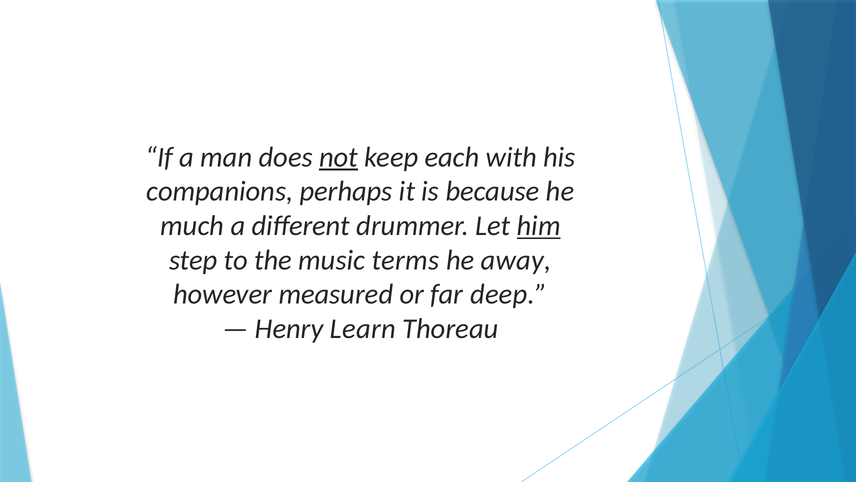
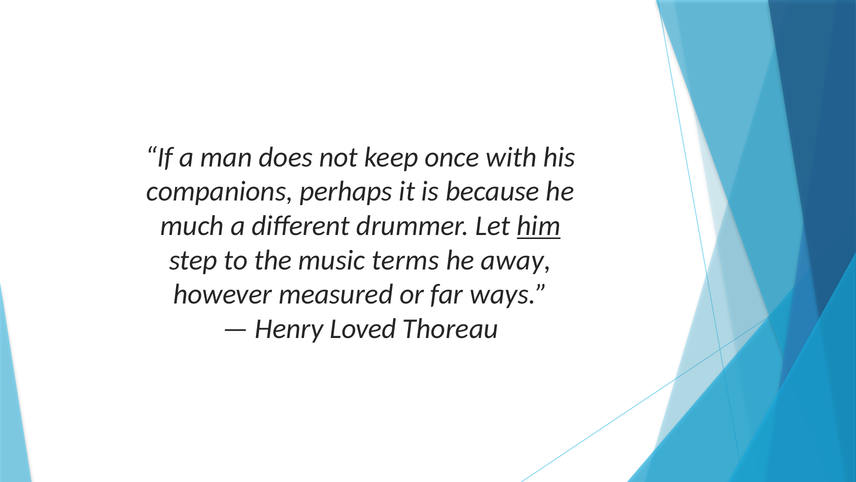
not underline: present -> none
each: each -> once
deep: deep -> ways
Learn: Learn -> Loved
